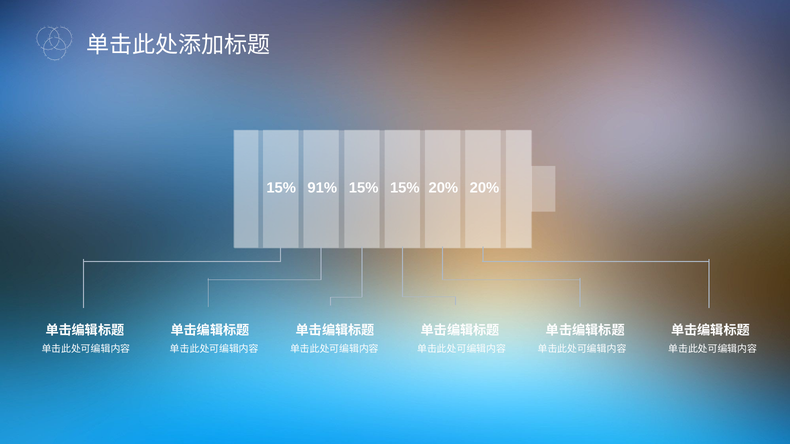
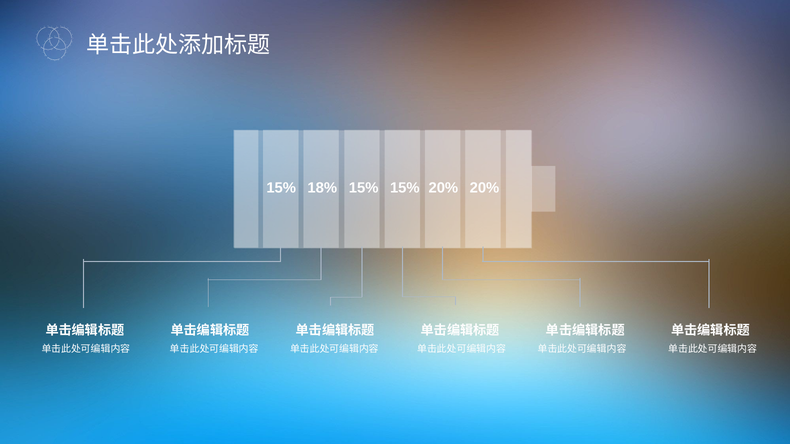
91%: 91% -> 18%
